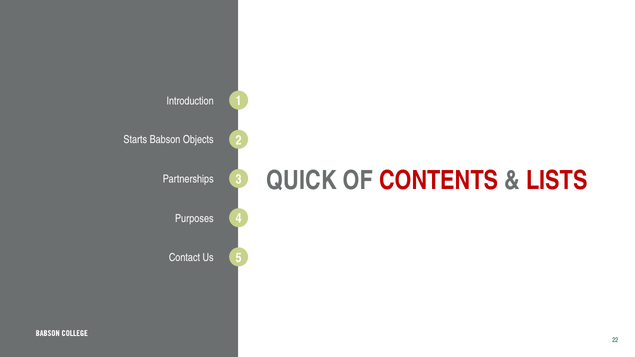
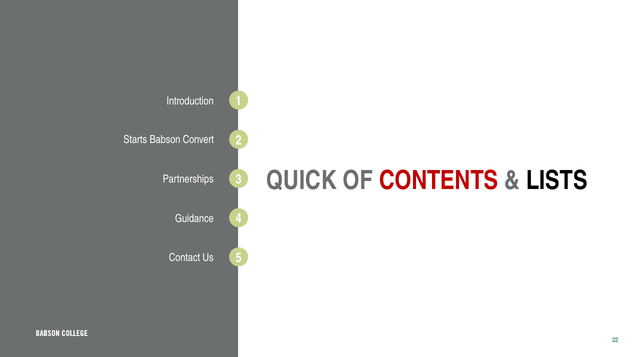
Objects: Objects -> Convert
LISTS colour: red -> black
Purposes: Purposes -> Guidance
